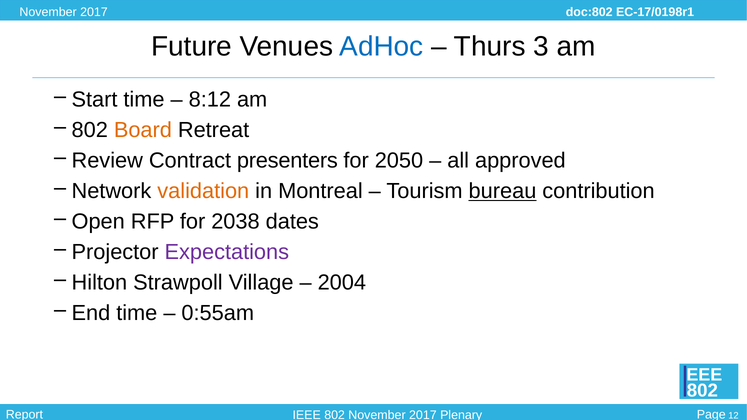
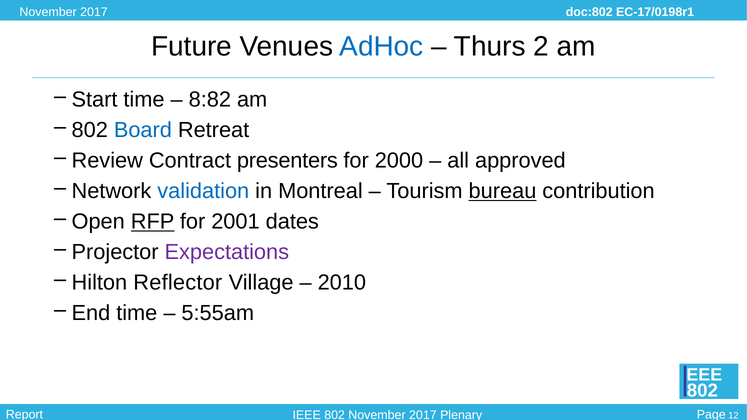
3: 3 -> 2
8:12: 8:12 -> 8:82
Board colour: orange -> blue
2050: 2050 -> 2000
validation colour: orange -> blue
RFP underline: none -> present
2038: 2038 -> 2001
Strawpoll: Strawpoll -> Reflector
2004: 2004 -> 2010
0:55am: 0:55am -> 5:55am
